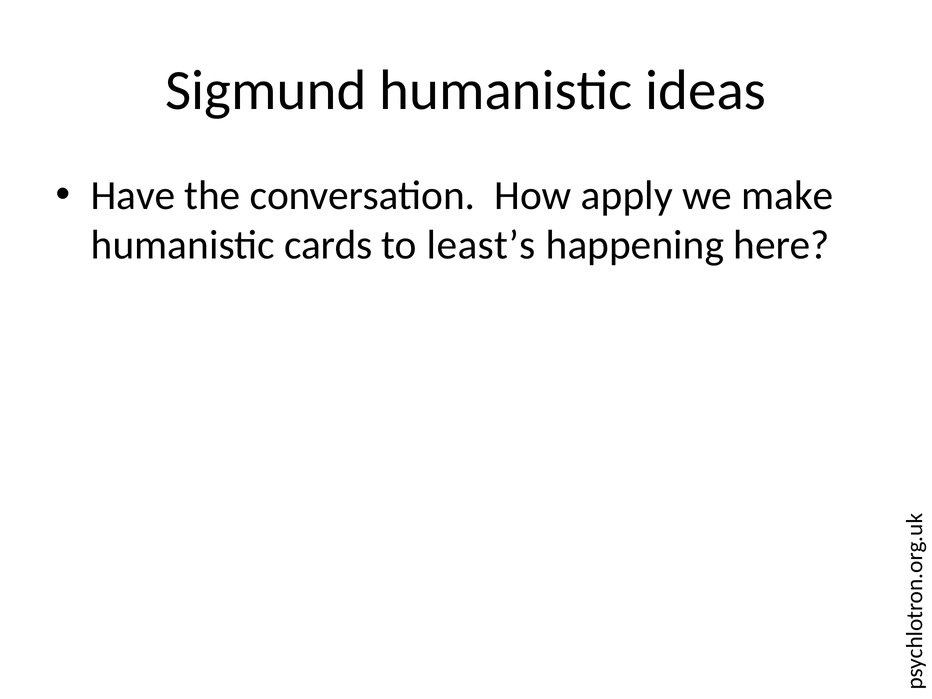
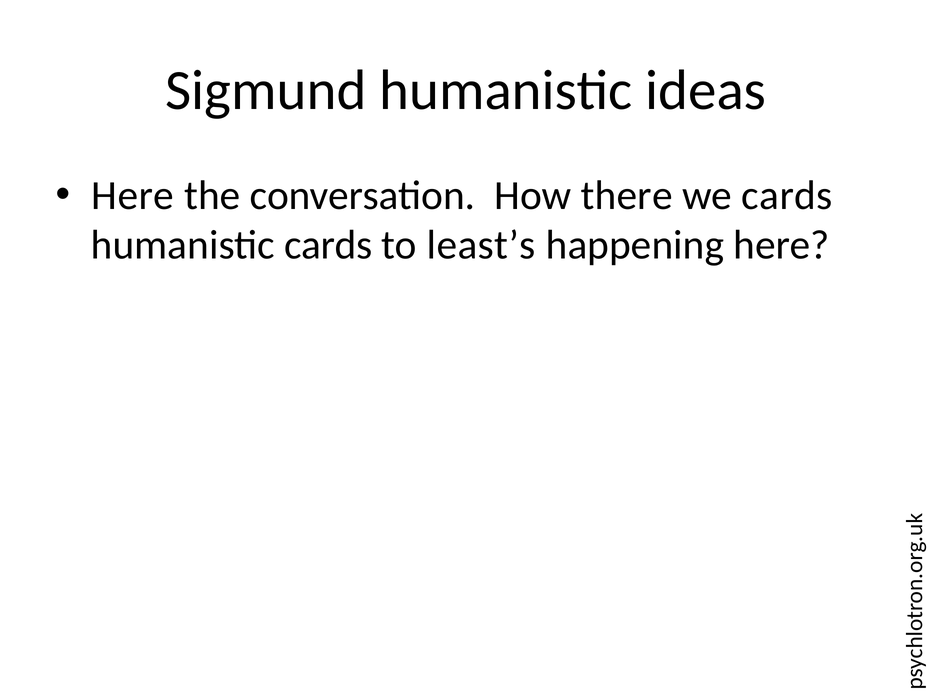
Have at (133, 196): Have -> Here
apply: apply -> there
we make: make -> cards
